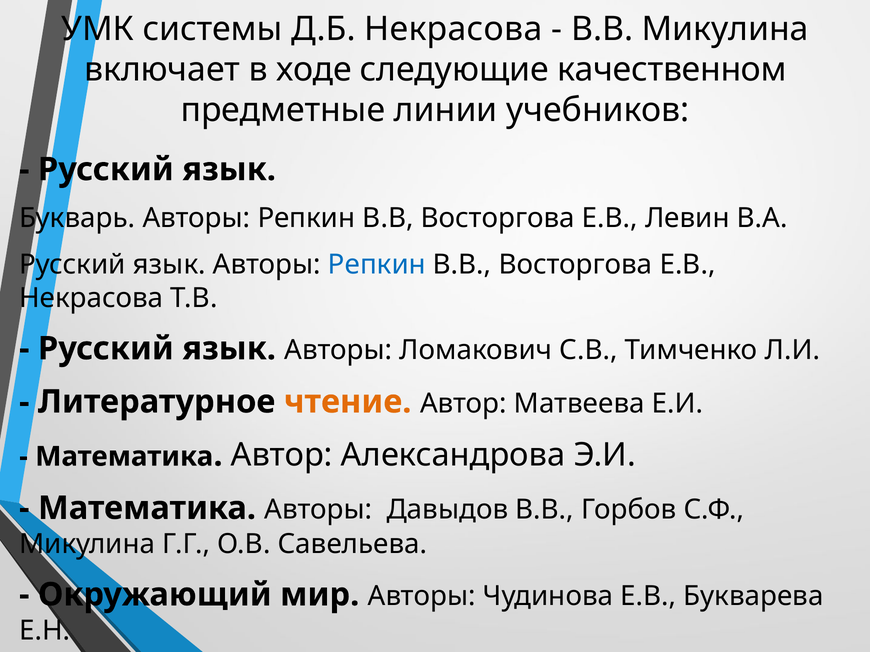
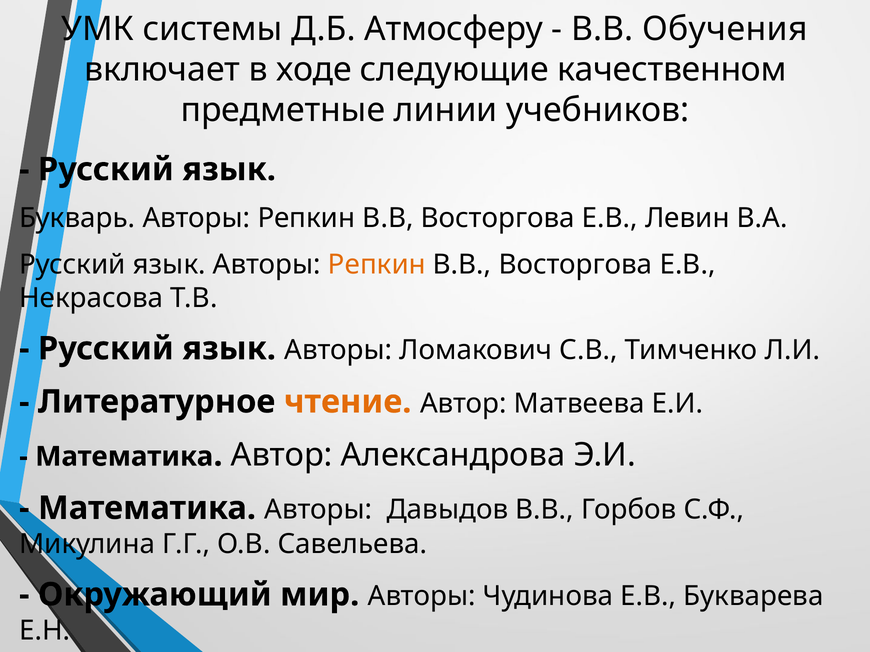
Д.Б Некрасова: Некрасова -> Атмосферу
В.В Микулина: Микулина -> Обучения
Репкин at (377, 265) colour: blue -> orange
